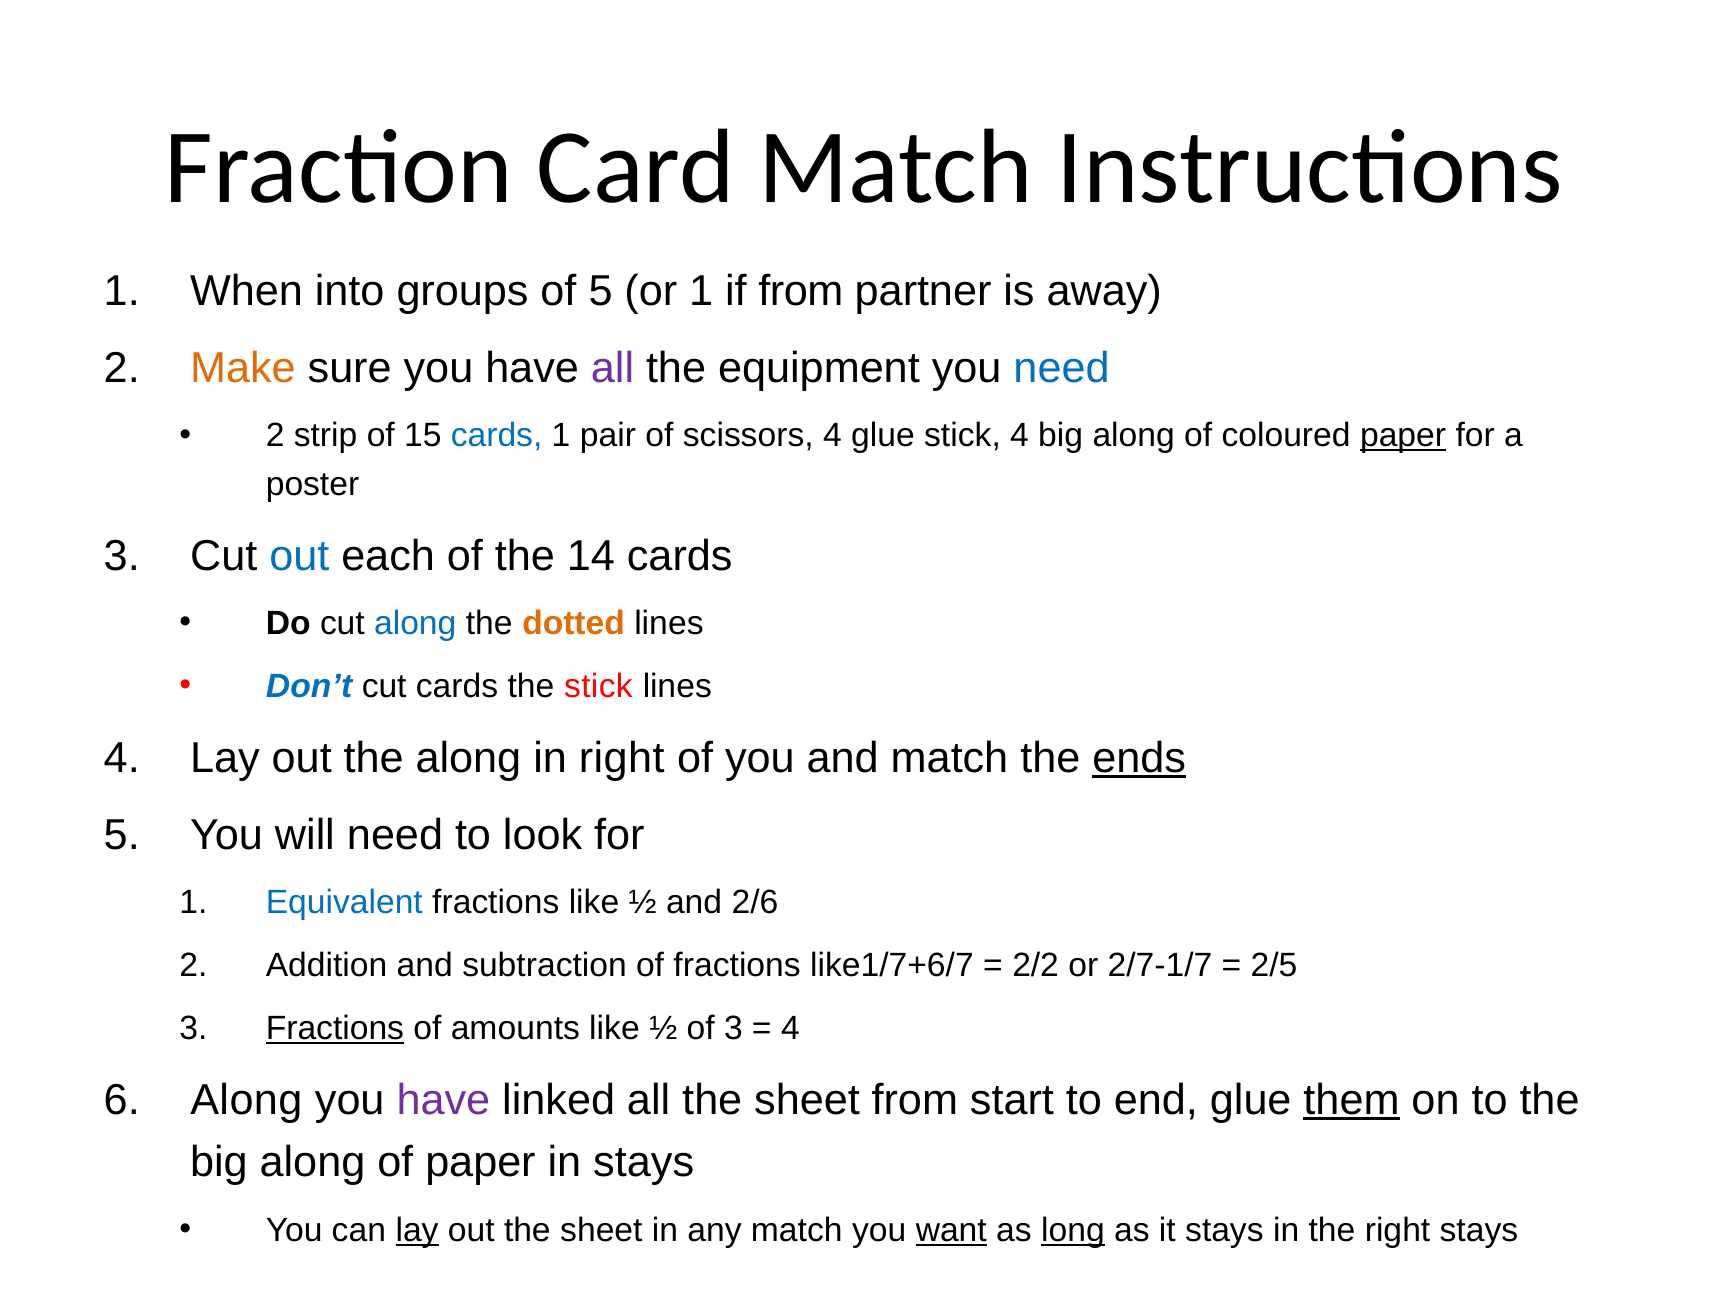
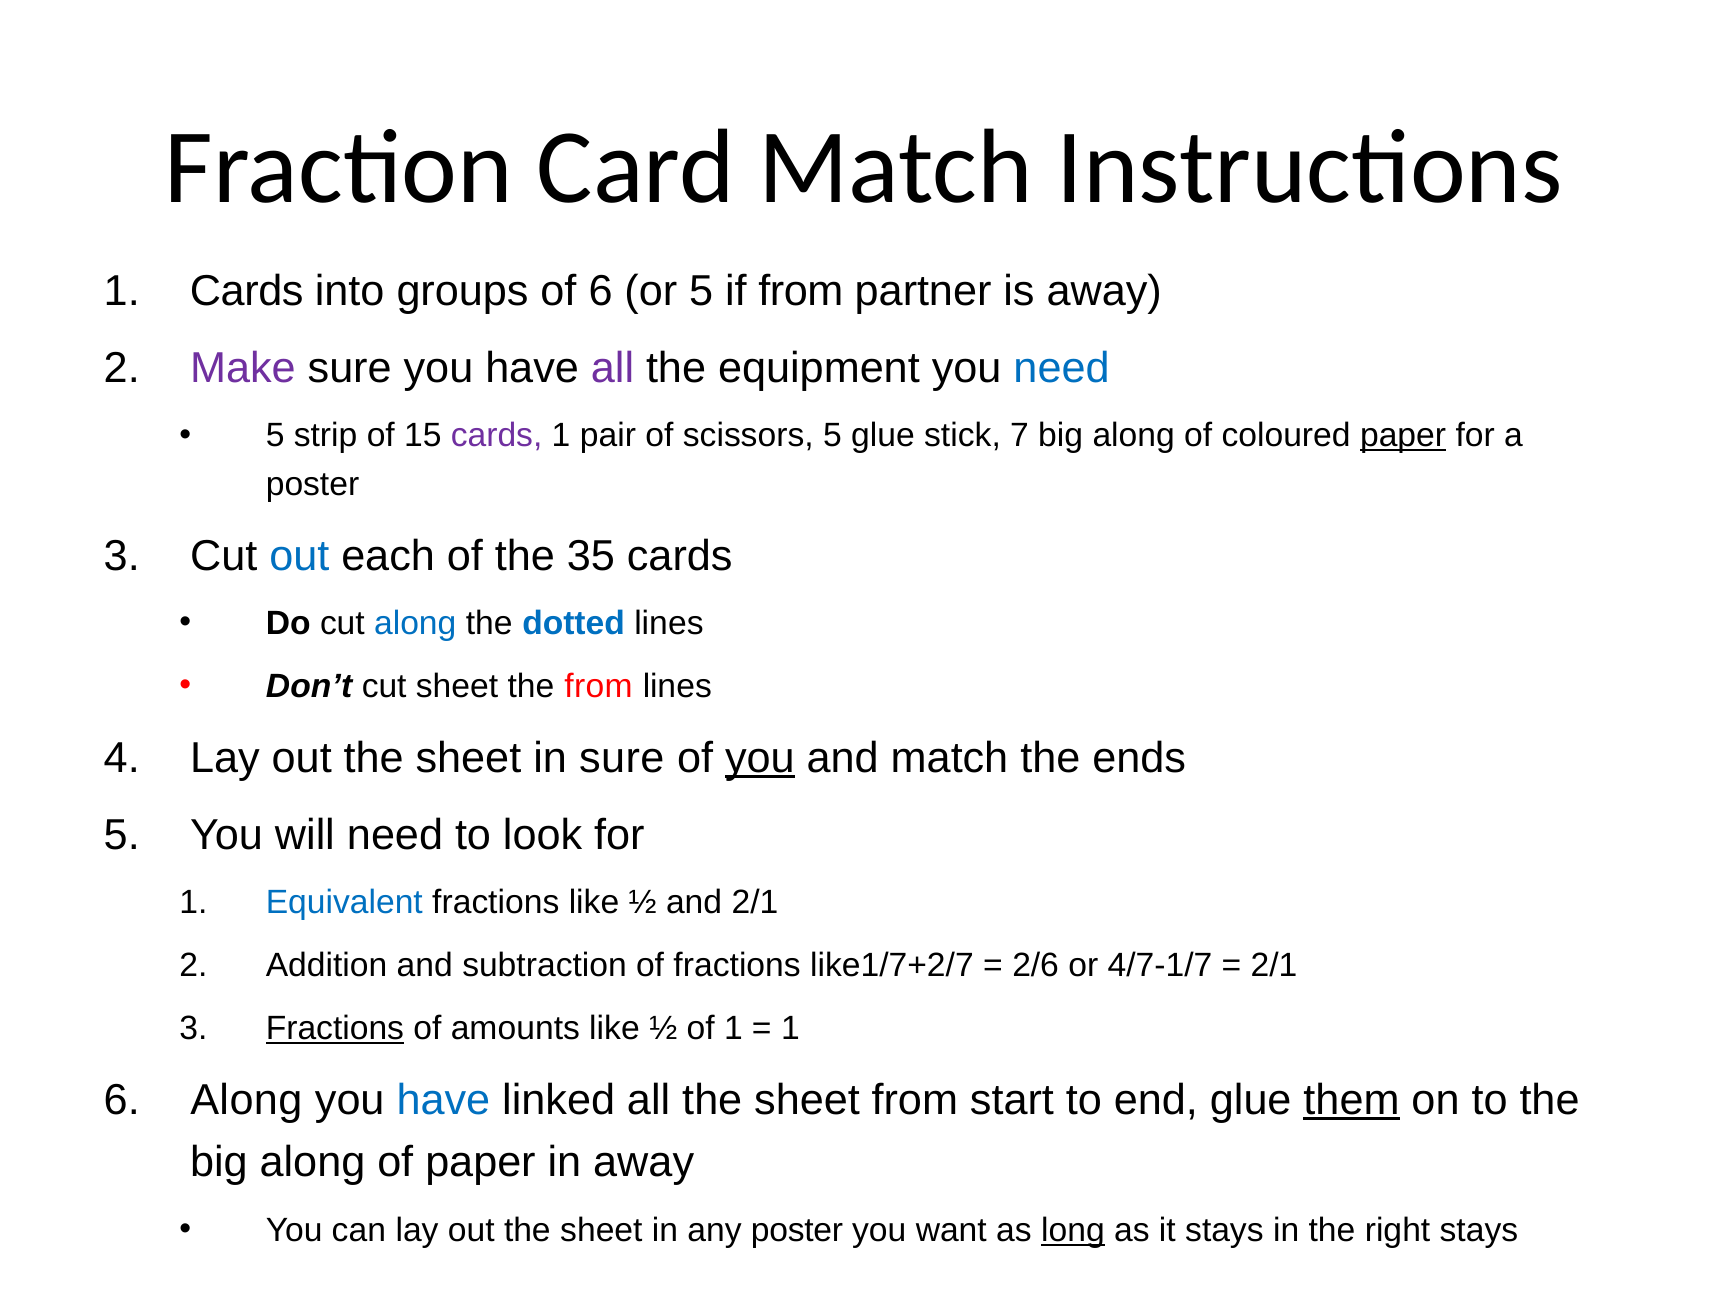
1 When: When -> Cards
of 5: 5 -> 6
or 1: 1 -> 5
Make colour: orange -> purple
2 at (275, 436): 2 -> 5
cards at (497, 436) colour: blue -> purple
scissors 4: 4 -> 5
stick 4: 4 -> 7
14: 14 -> 35
dotted colour: orange -> blue
Don’t colour: blue -> black
cut cards: cards -> sheet
the stick: stick -> from
along at (468, 758): along -> sheet
in right: right -> sure
you at (760, 758) underline: none -> present
ends underline: present -> none
and 2/6: 2/6 -> 2/1
like1/7+6/7: like1/7+6/7 -> like1/7+2/7
2/2: 2/2 -> 2/6
2/7-1/7: 2/7-1/7 -> 4/7-1/7
2/5 at (1274, 965): 2/5 -> 2/1
of 3: 3 -> 1
4 at (790, 1028): 4 -> 1
have at (443, 1100) colour: purple -> blue
in stays: stays -> away
lay at (417, 1230) underline: present -> none
any match: match -> poster
want underline: present -> none
